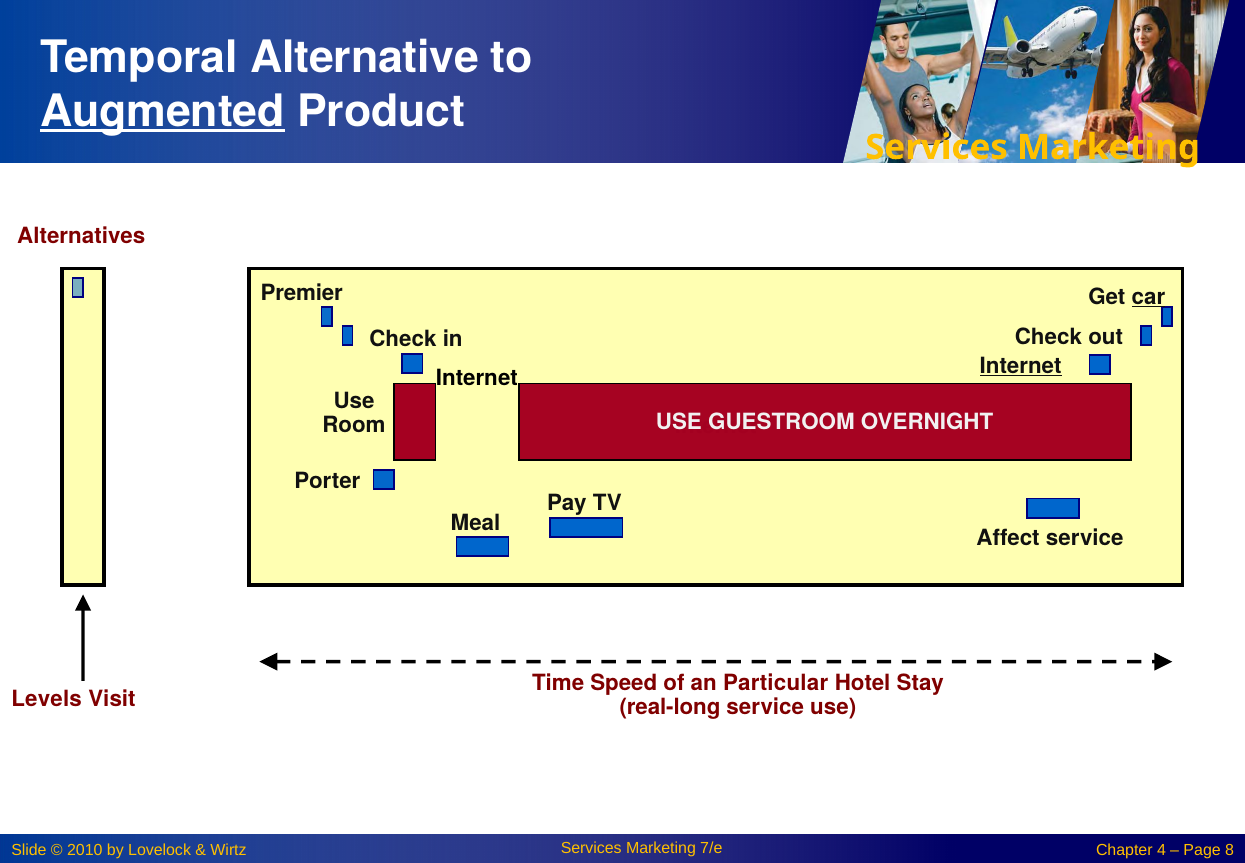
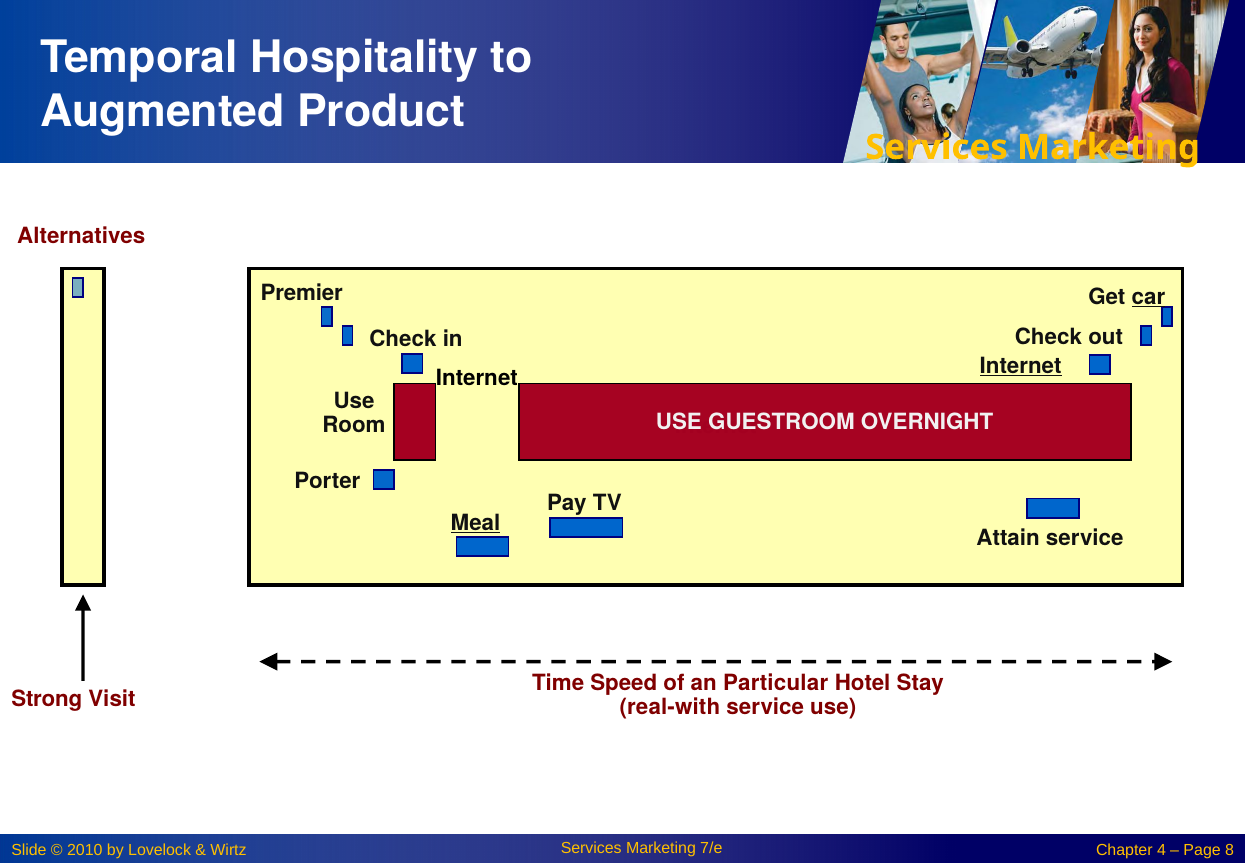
Alternative: Alternative -> Hospitality
Augmented underline: present -> none
Meal underline: none -> present
Affect: Affect -> Attain
Levels: Levels -> Strong
real-long: real-long -> real-with
